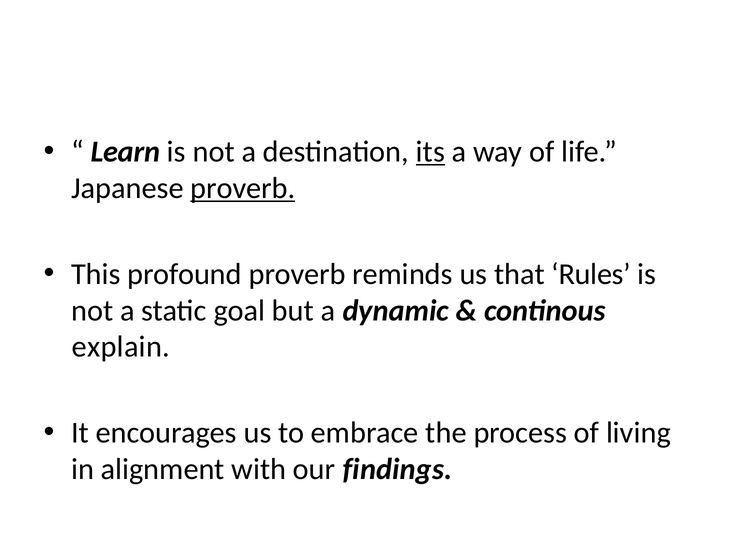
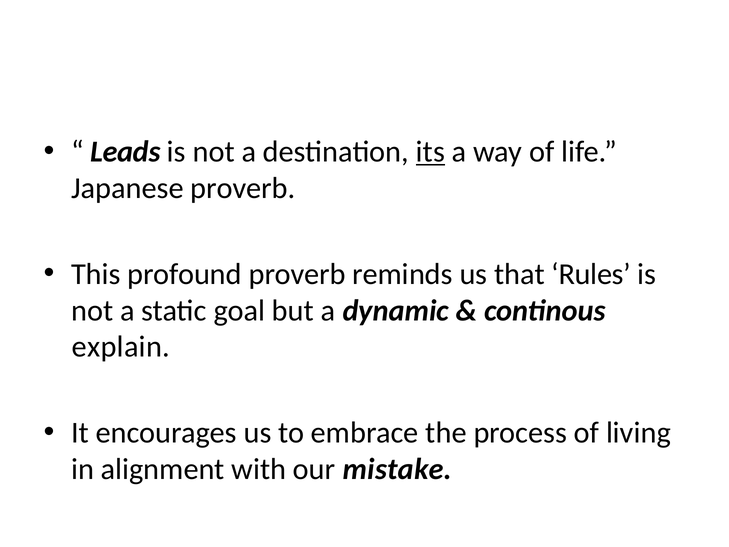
Learn: Learn -> Leads
proverb at (243, 188) underline: present -> none
findings: findings -> mistake
